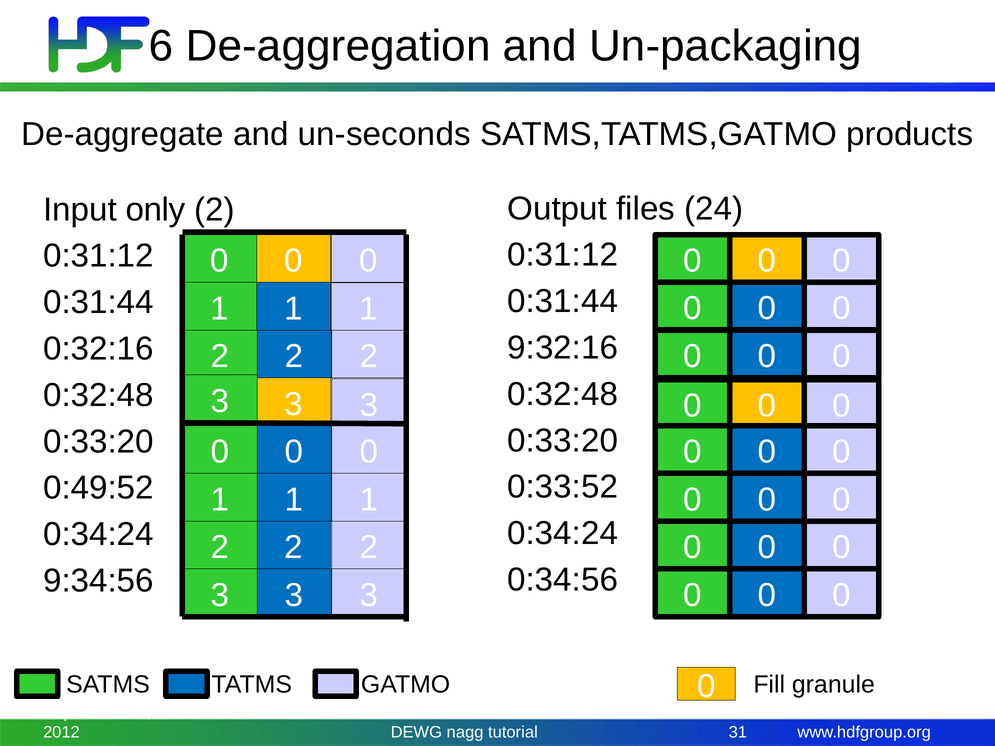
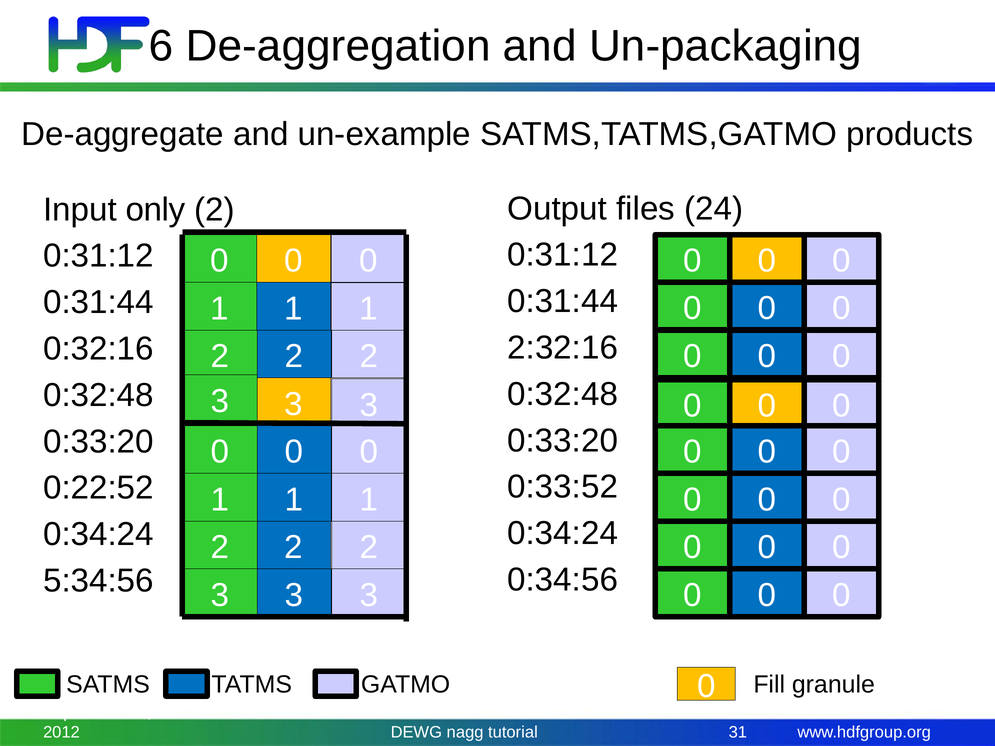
un-seconds: un-seconds -> un-example
9:32:16: 9:32:16 -> 2:32:16
0:49:52: 0:49:52 -> 0:22:52
9:34:56: 9:34:56 -> 5:34:56
